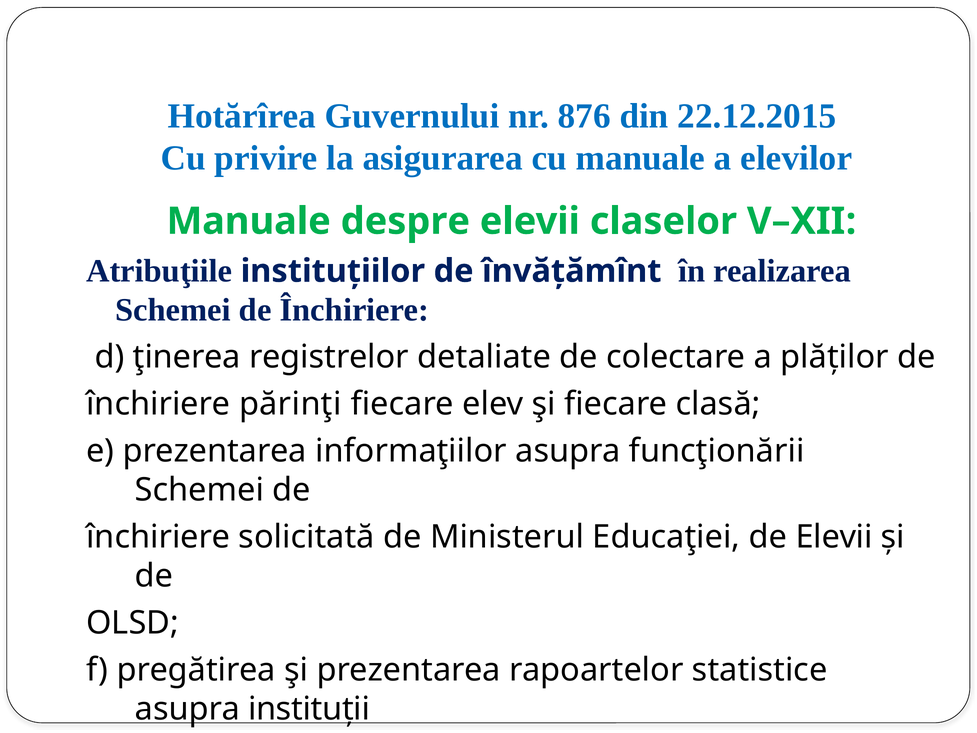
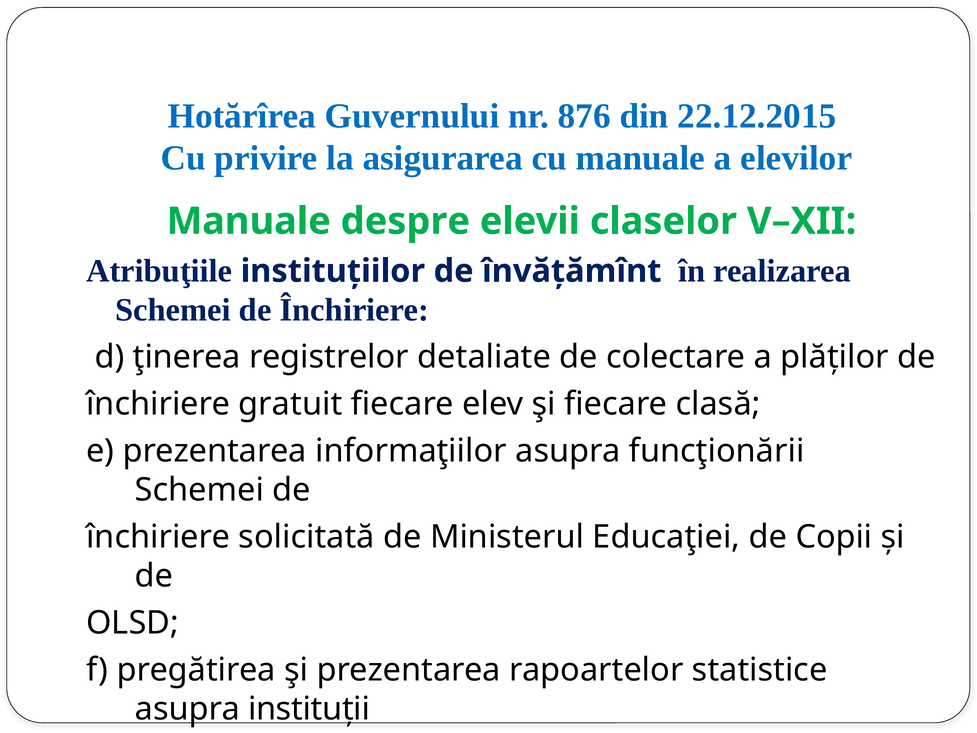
părinţi: părinţi -> gratuit
de Elevii: Elevii -> Copii
